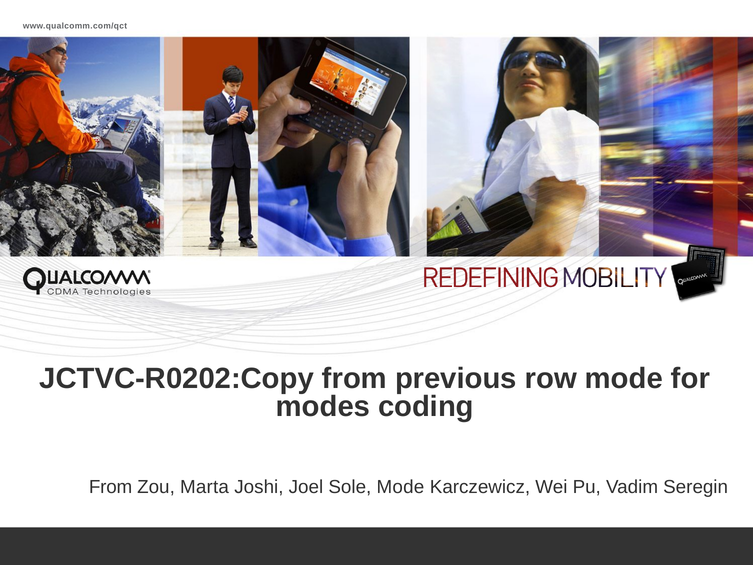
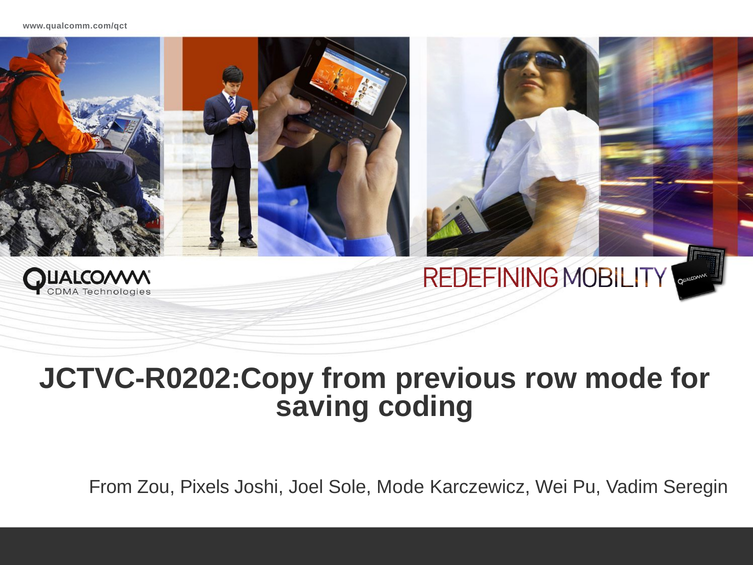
modes: modes -> saving
Marta: Marta -> Pixels
